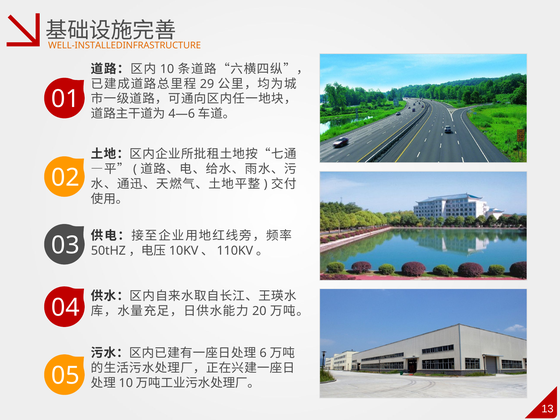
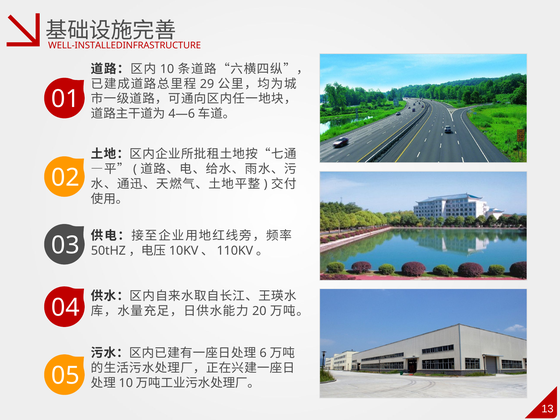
WELL-INSTALLEDINFRASTRUCTURE colour: orange -> red
